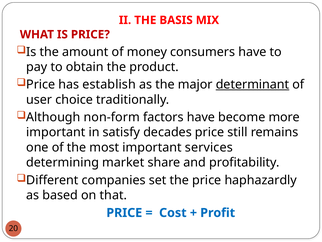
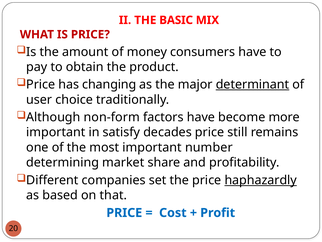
BASIS: BASIS -> BASIC
establish: establish -> changing
services: services -> number
haphazardly underline: none -> present
